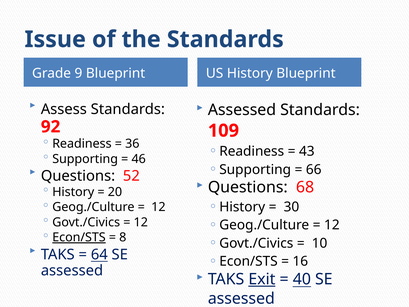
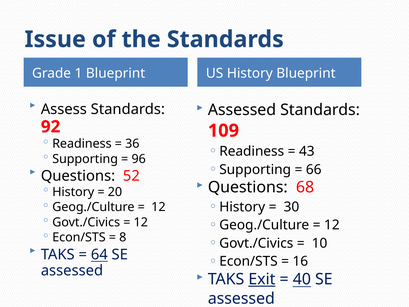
9: 9 -> 1
46: 46 -> 96
Econ/STS at (79, 237) underline: present -> none
